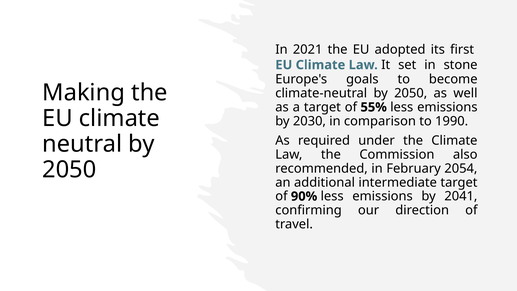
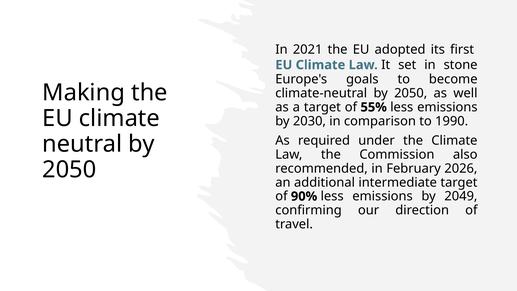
2054: 2054 -> 2026
2041: 2041 -> 2049
